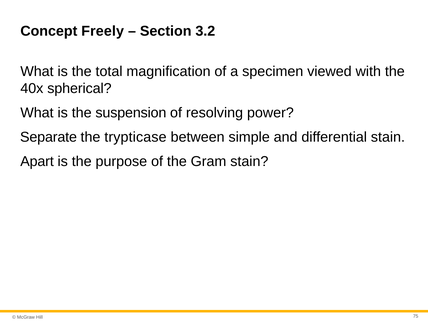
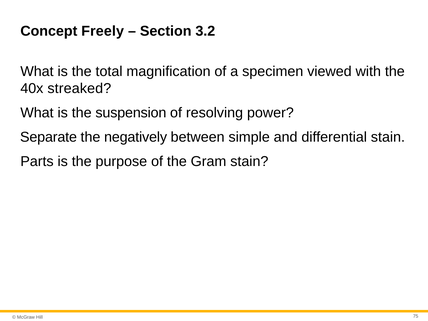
spherical: spherical -> streaked
trypticase: trypticase -> negatively
Apart: Apart -> Parts
